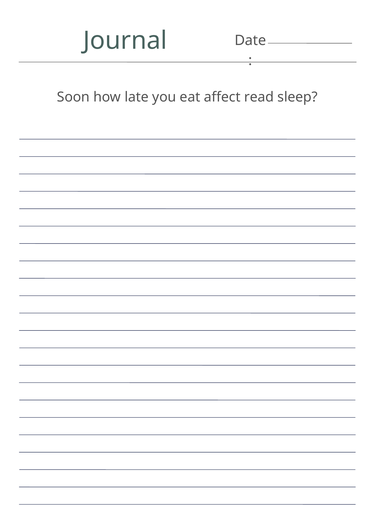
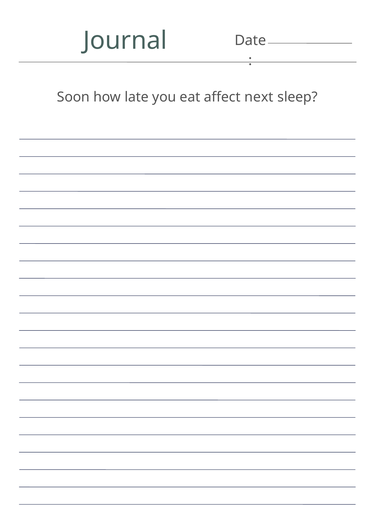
read: read -> next
